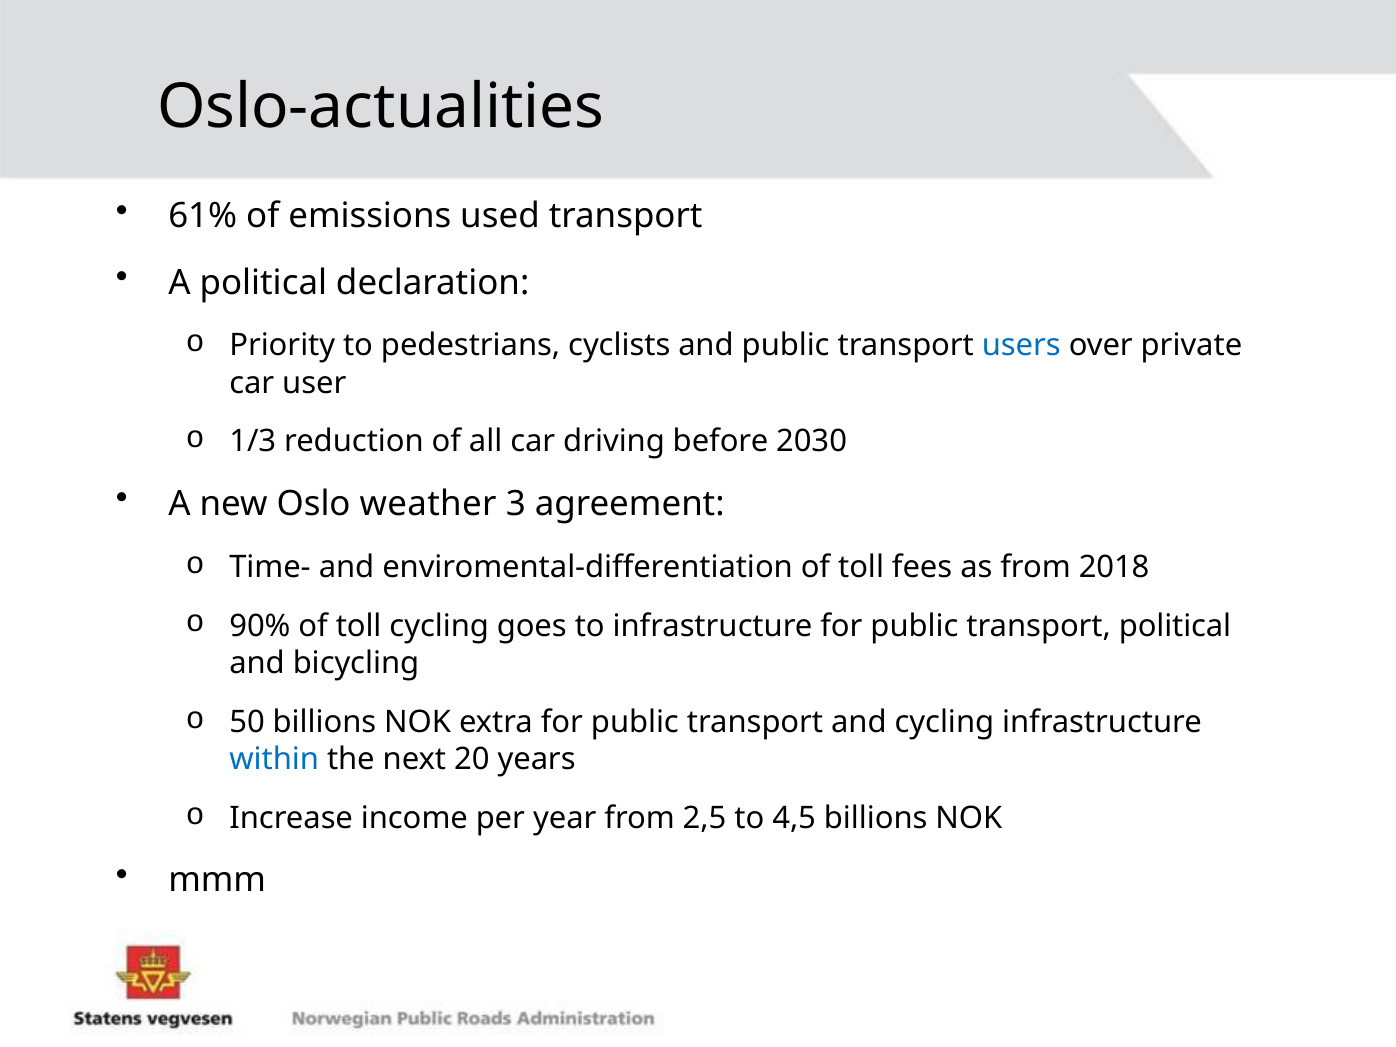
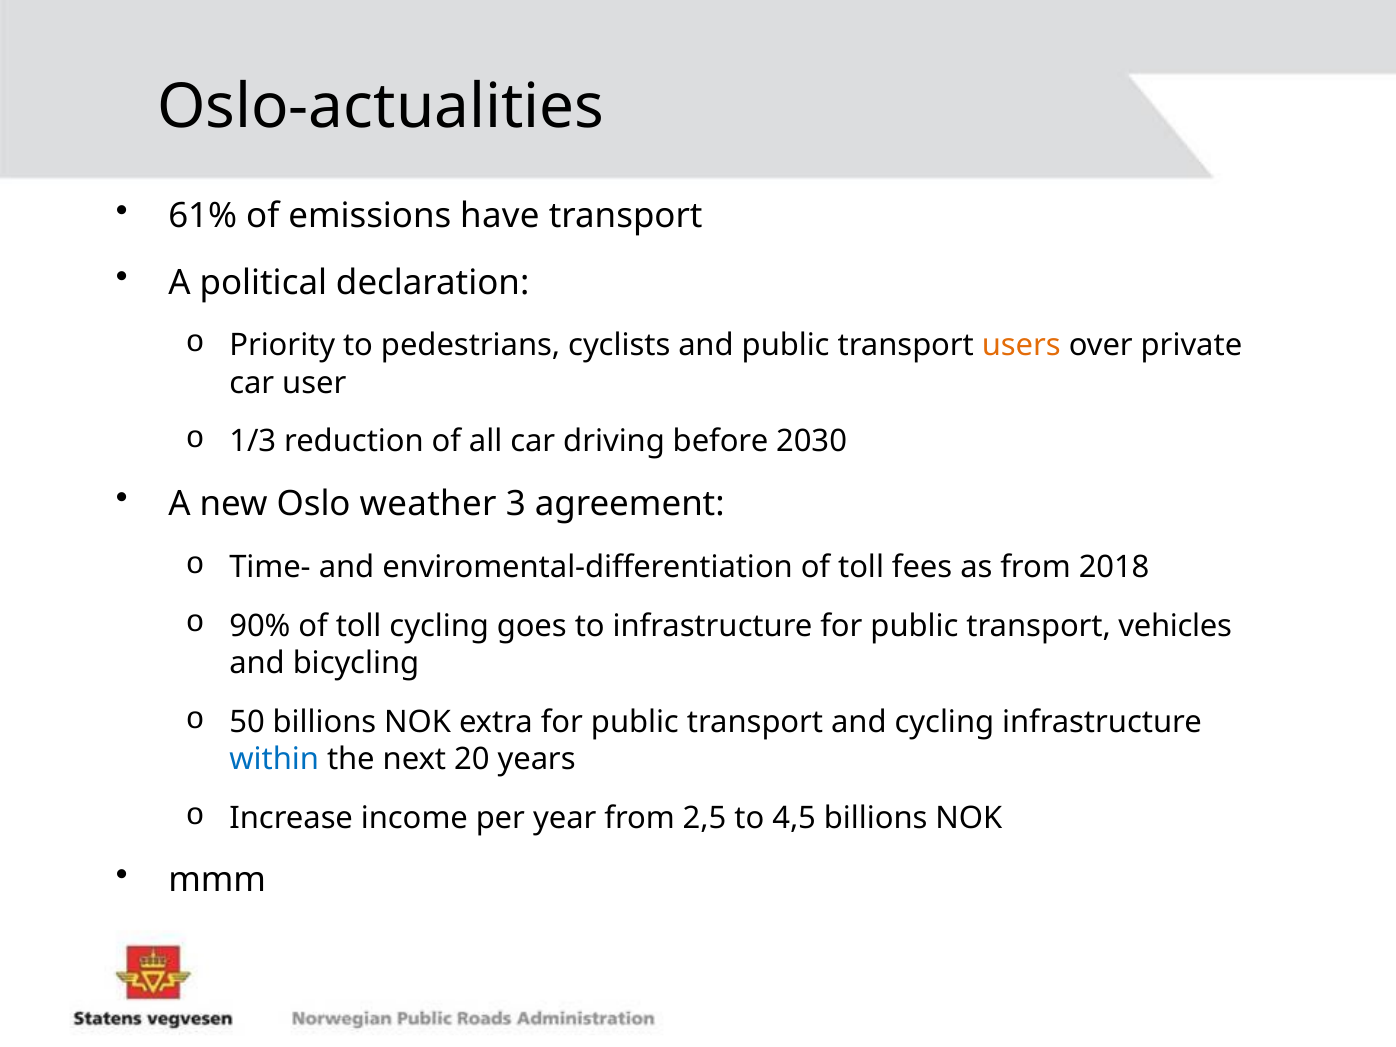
used: used -> have
users colour: blue -> orange
transport political: political -> vehicles
